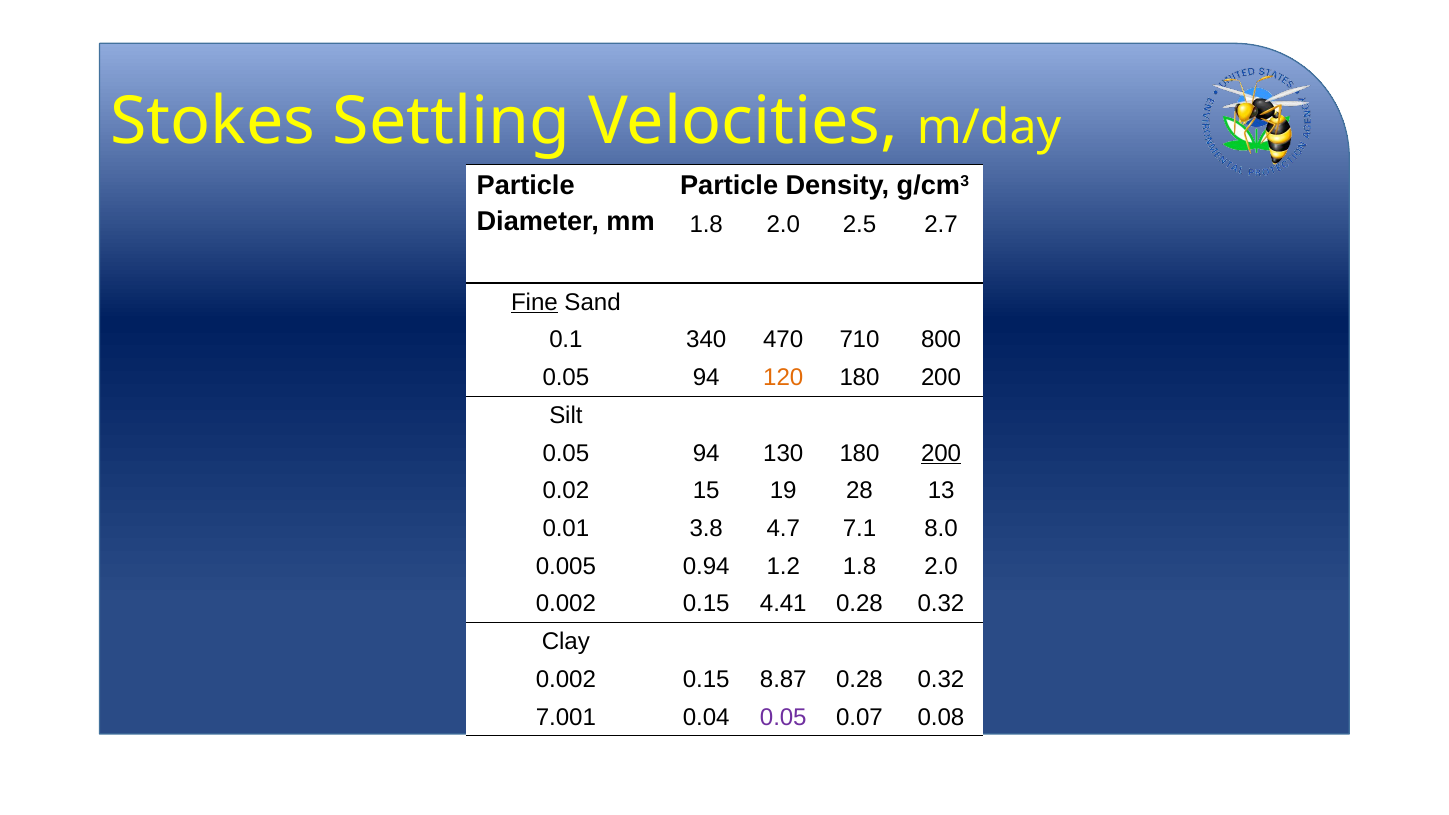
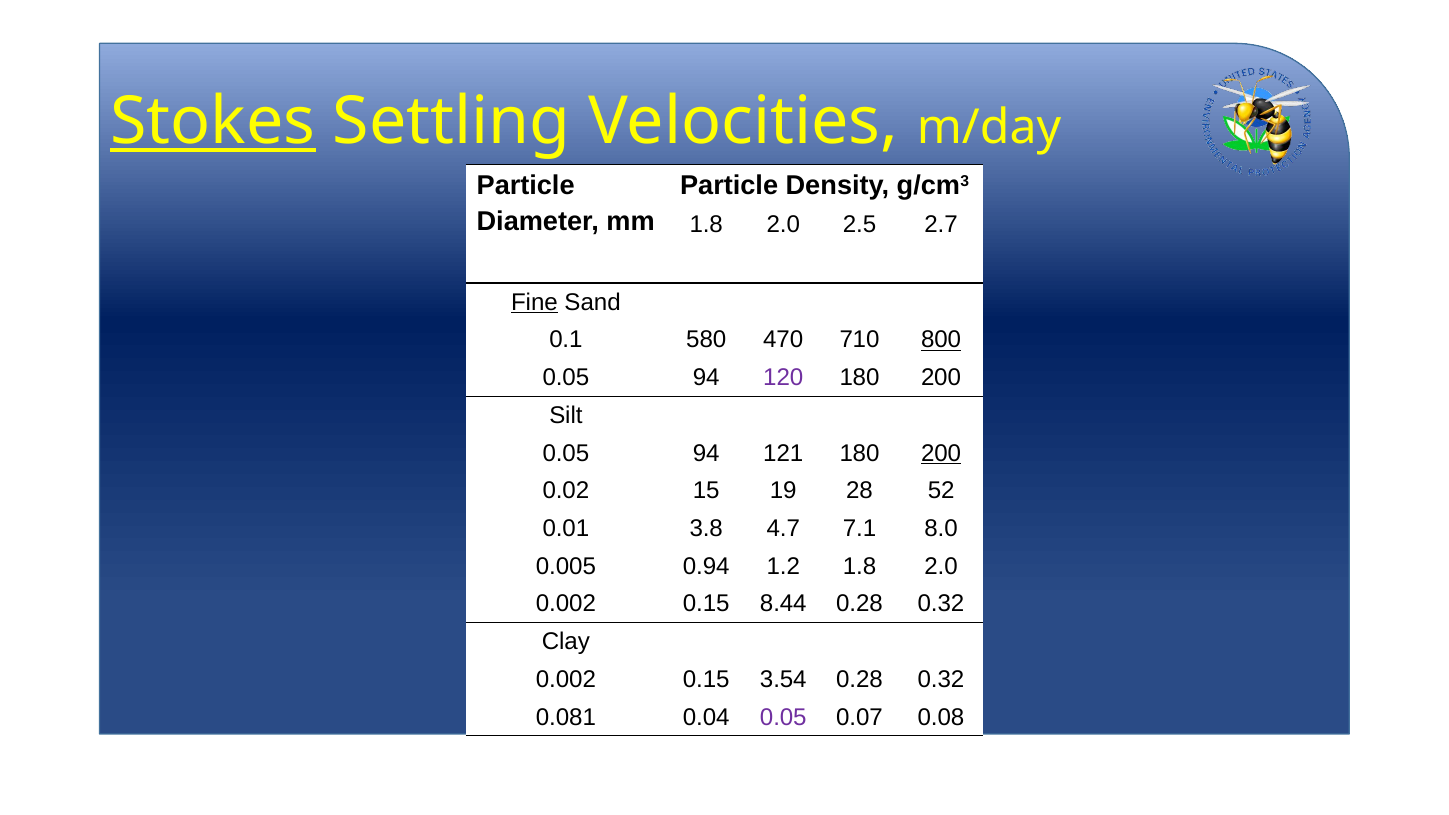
Stokes underline: none -> present
340: 340 -> 580
800 underline: none -> present
120 colour: orange -> purple
130: 130 -> 121
13: 13 -> 52
4.41: 4.41 -> 8.44
8.87: 8.87 -> 3.54
7.001: 7.001 -> 0.081
